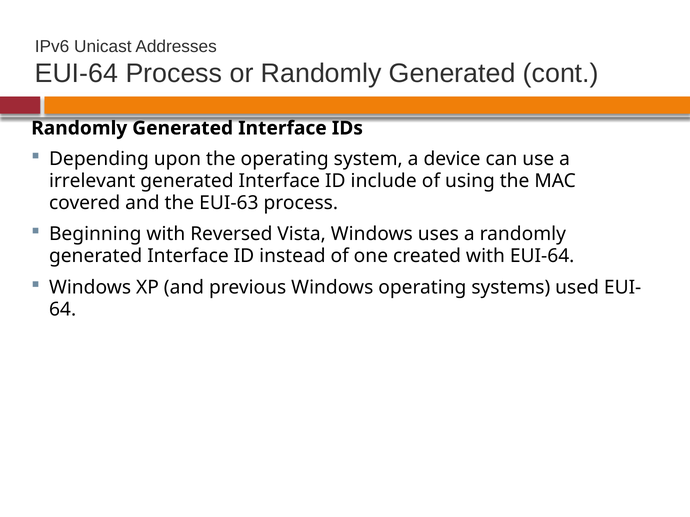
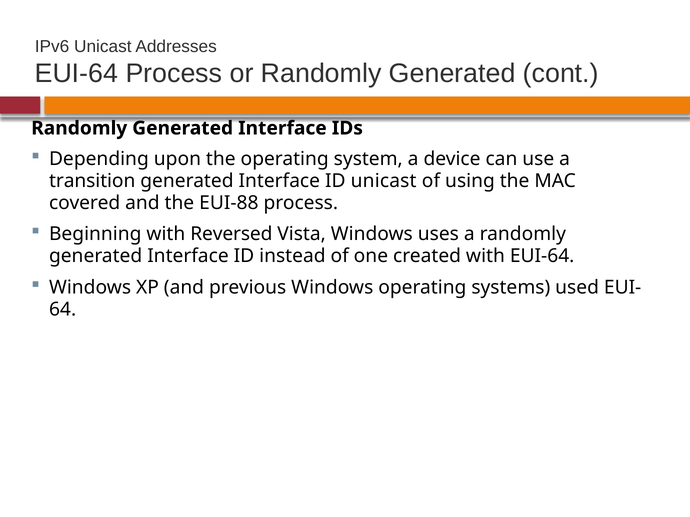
irrelevant: irrelevant -> transition
ID include: include -> unicast
EUI-63: EUI-63 -> EUI-88
